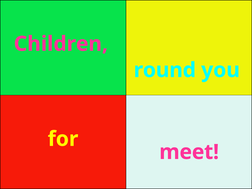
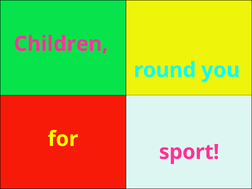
meet: meet -> sport
